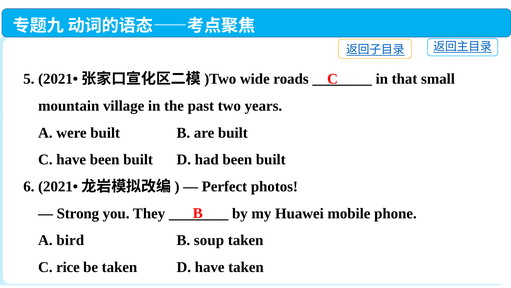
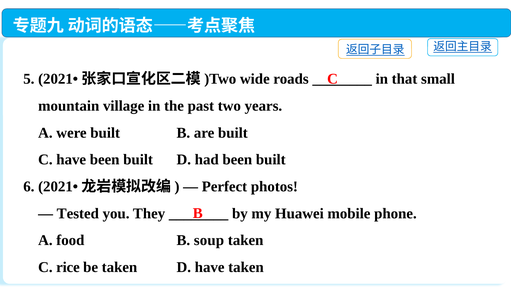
Strong: Strong -> Tested
bird: bird -> food
